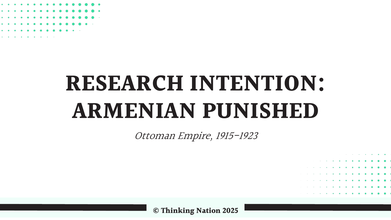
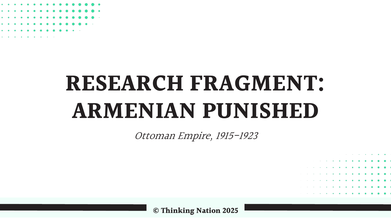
INTENTION: INTENTION -> FRAGMENT
